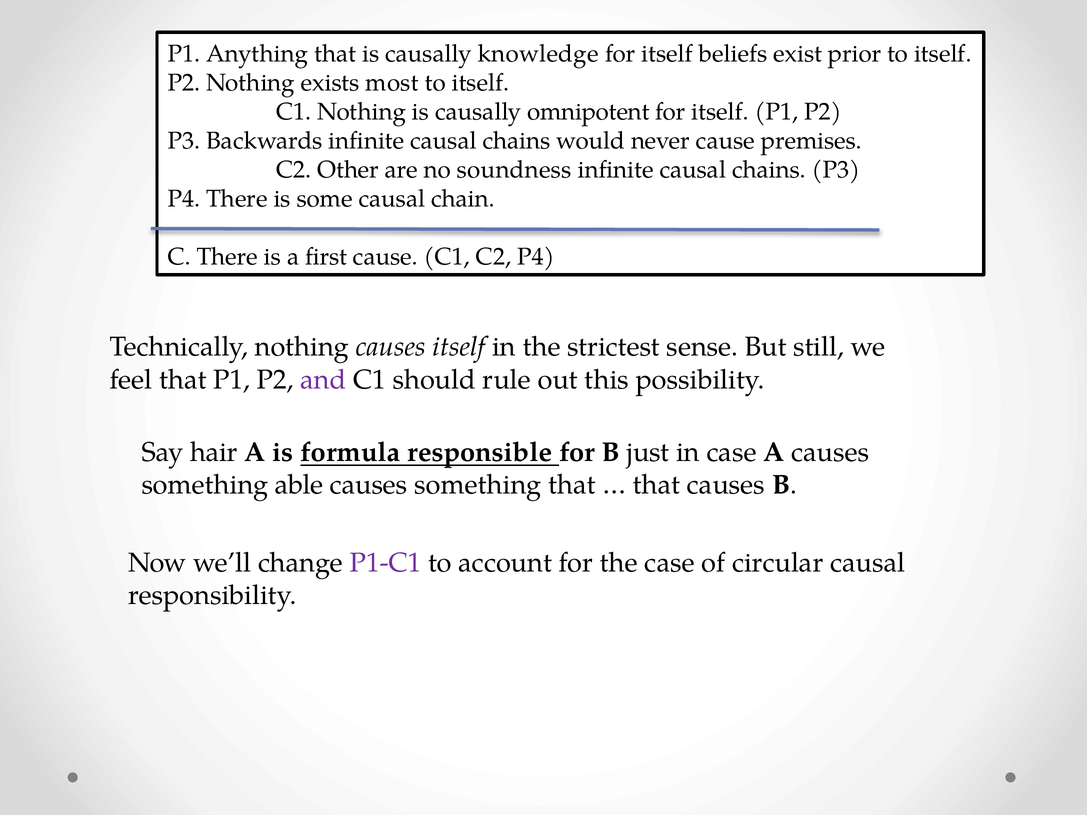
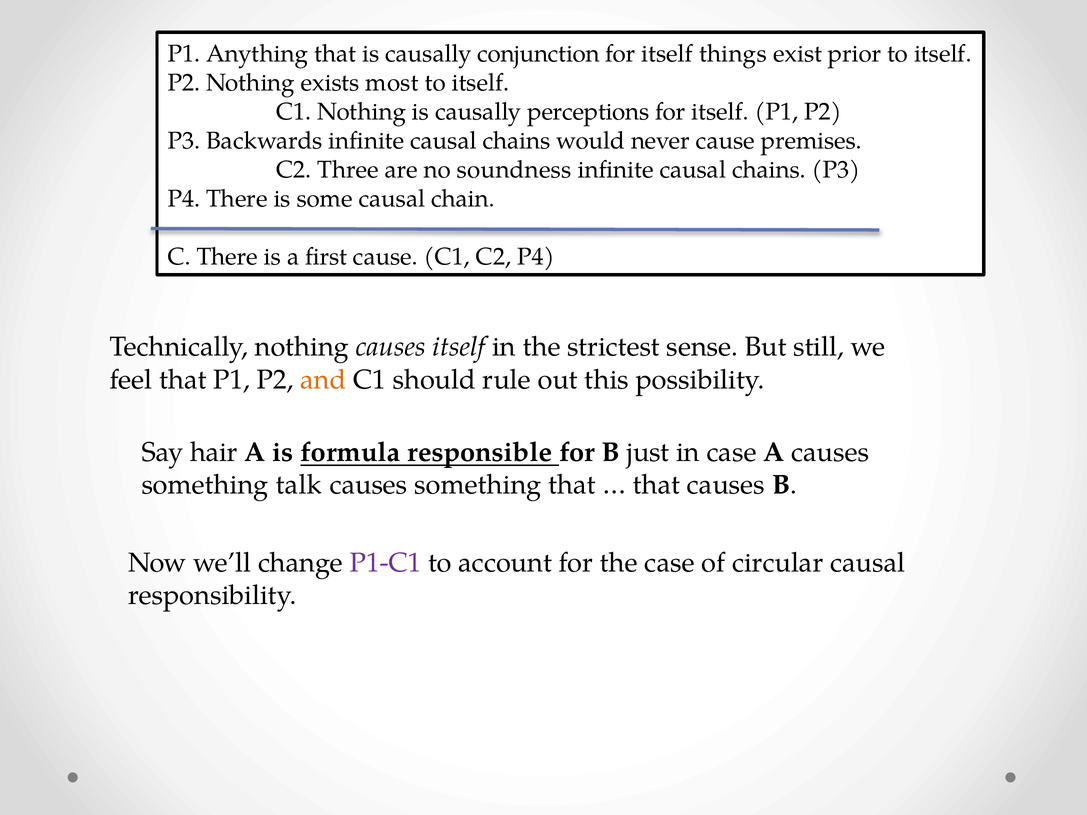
knowledge: knowledge -> conjunction
beliefs: beliefs -> things
omnipotent: omnipotent -> perceptions
Other: Other -> Three
and colour: purple -> orange
able: able -> talk
